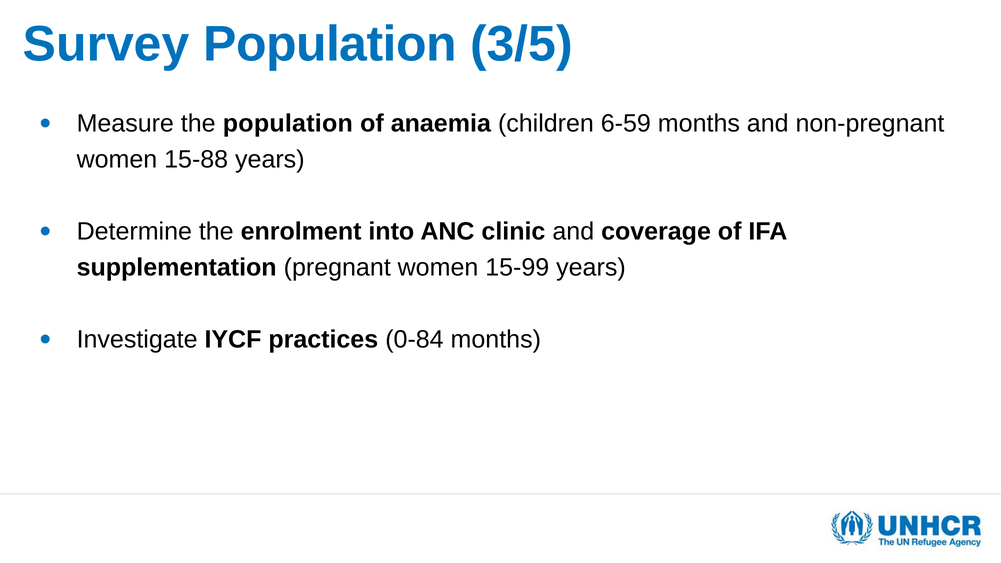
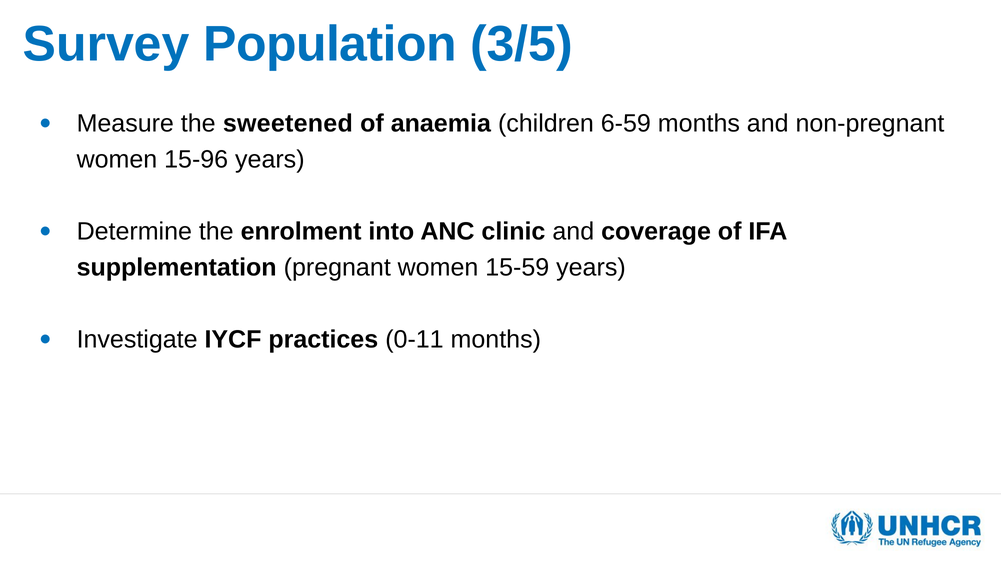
the population: population -> sweetened
15-88: 15-88 -> 15-96
15-99: 15-99 -> 15-59
0-84: 0-84 -> 0-11
